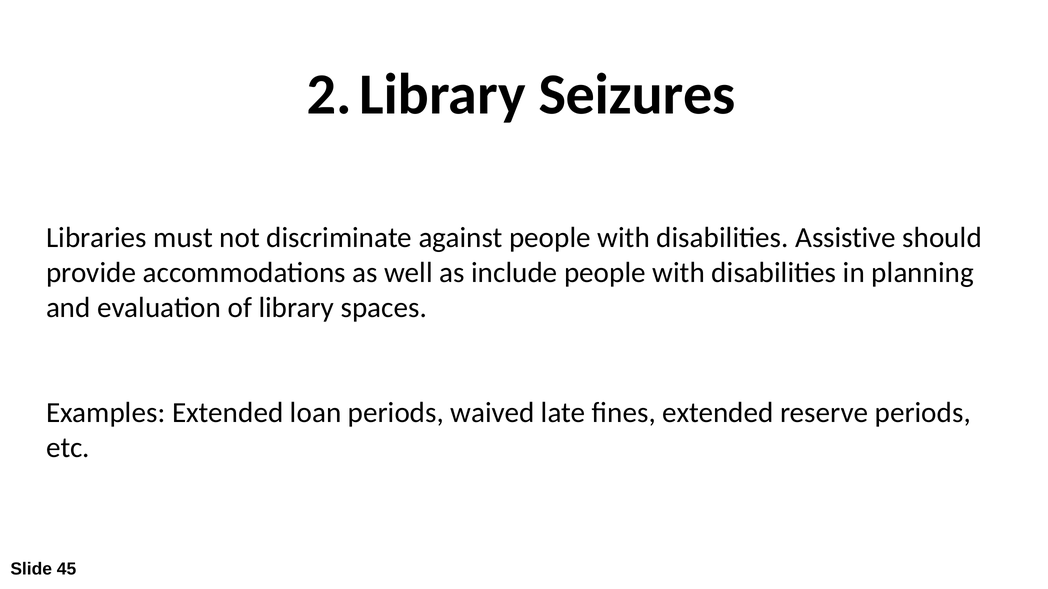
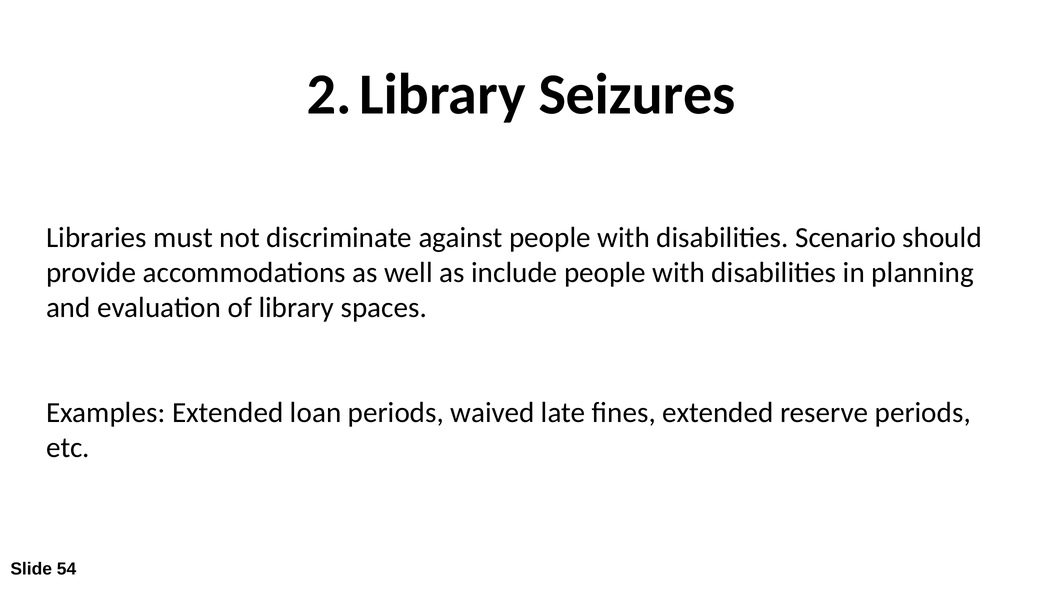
Assistive: Assistive -> Scenario
45: 45 -> 54
